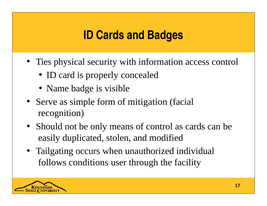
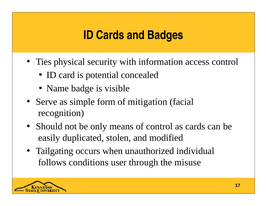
properly: properly -> potential
facility: facility -> misuse
